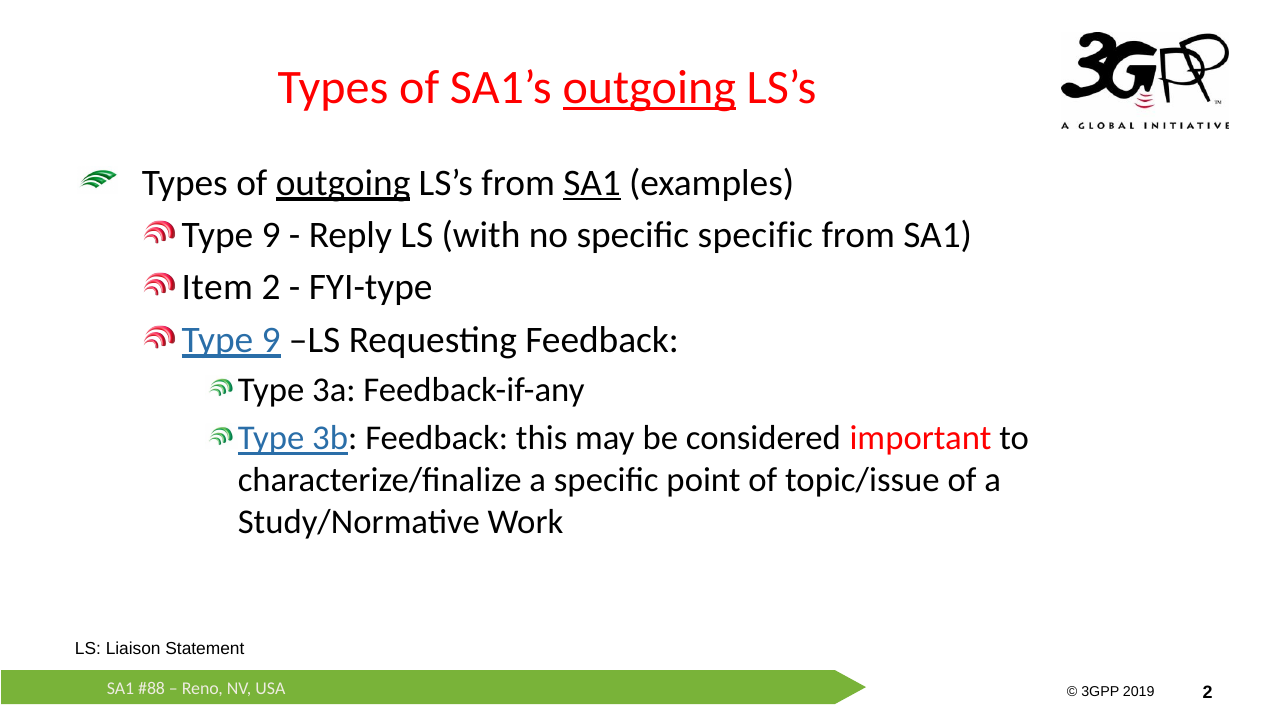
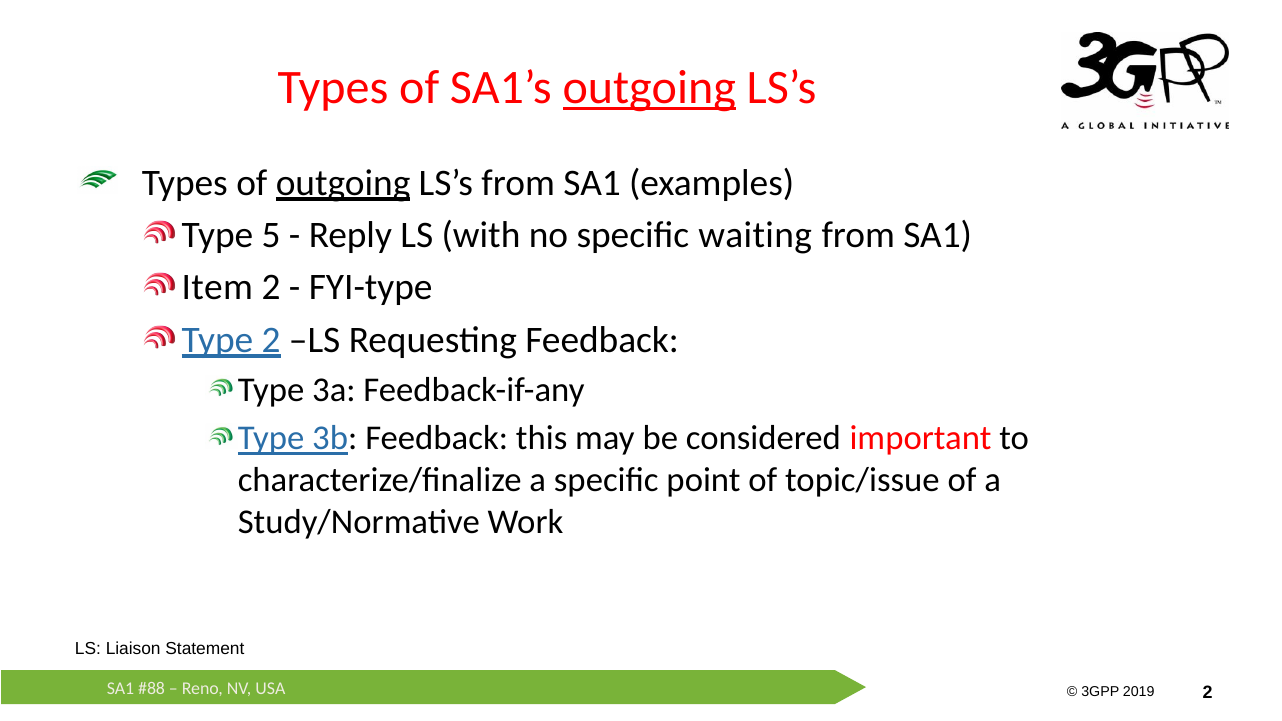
SA1 at (592, 183) underline: present -> none
9 at (271, 235): 9 -> 5
specific specific: specific -> waiting
9 at (271, 340): 9 -> 2
